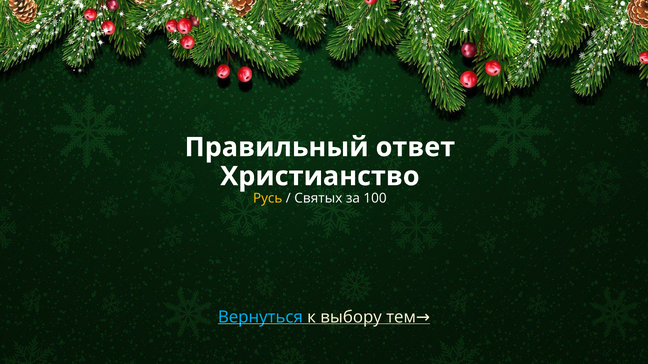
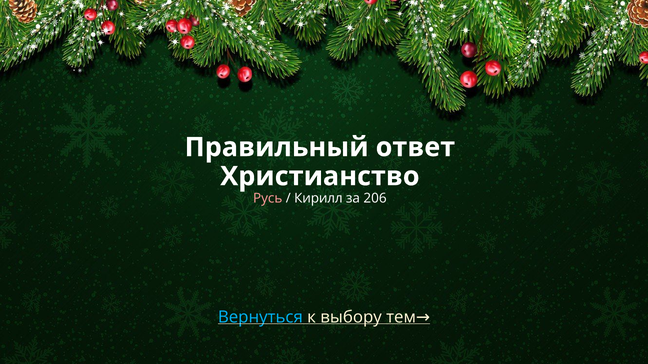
Русь colour: yellow -> pink
Святых: Святых -> Кирилл
100: 100 -> 206
